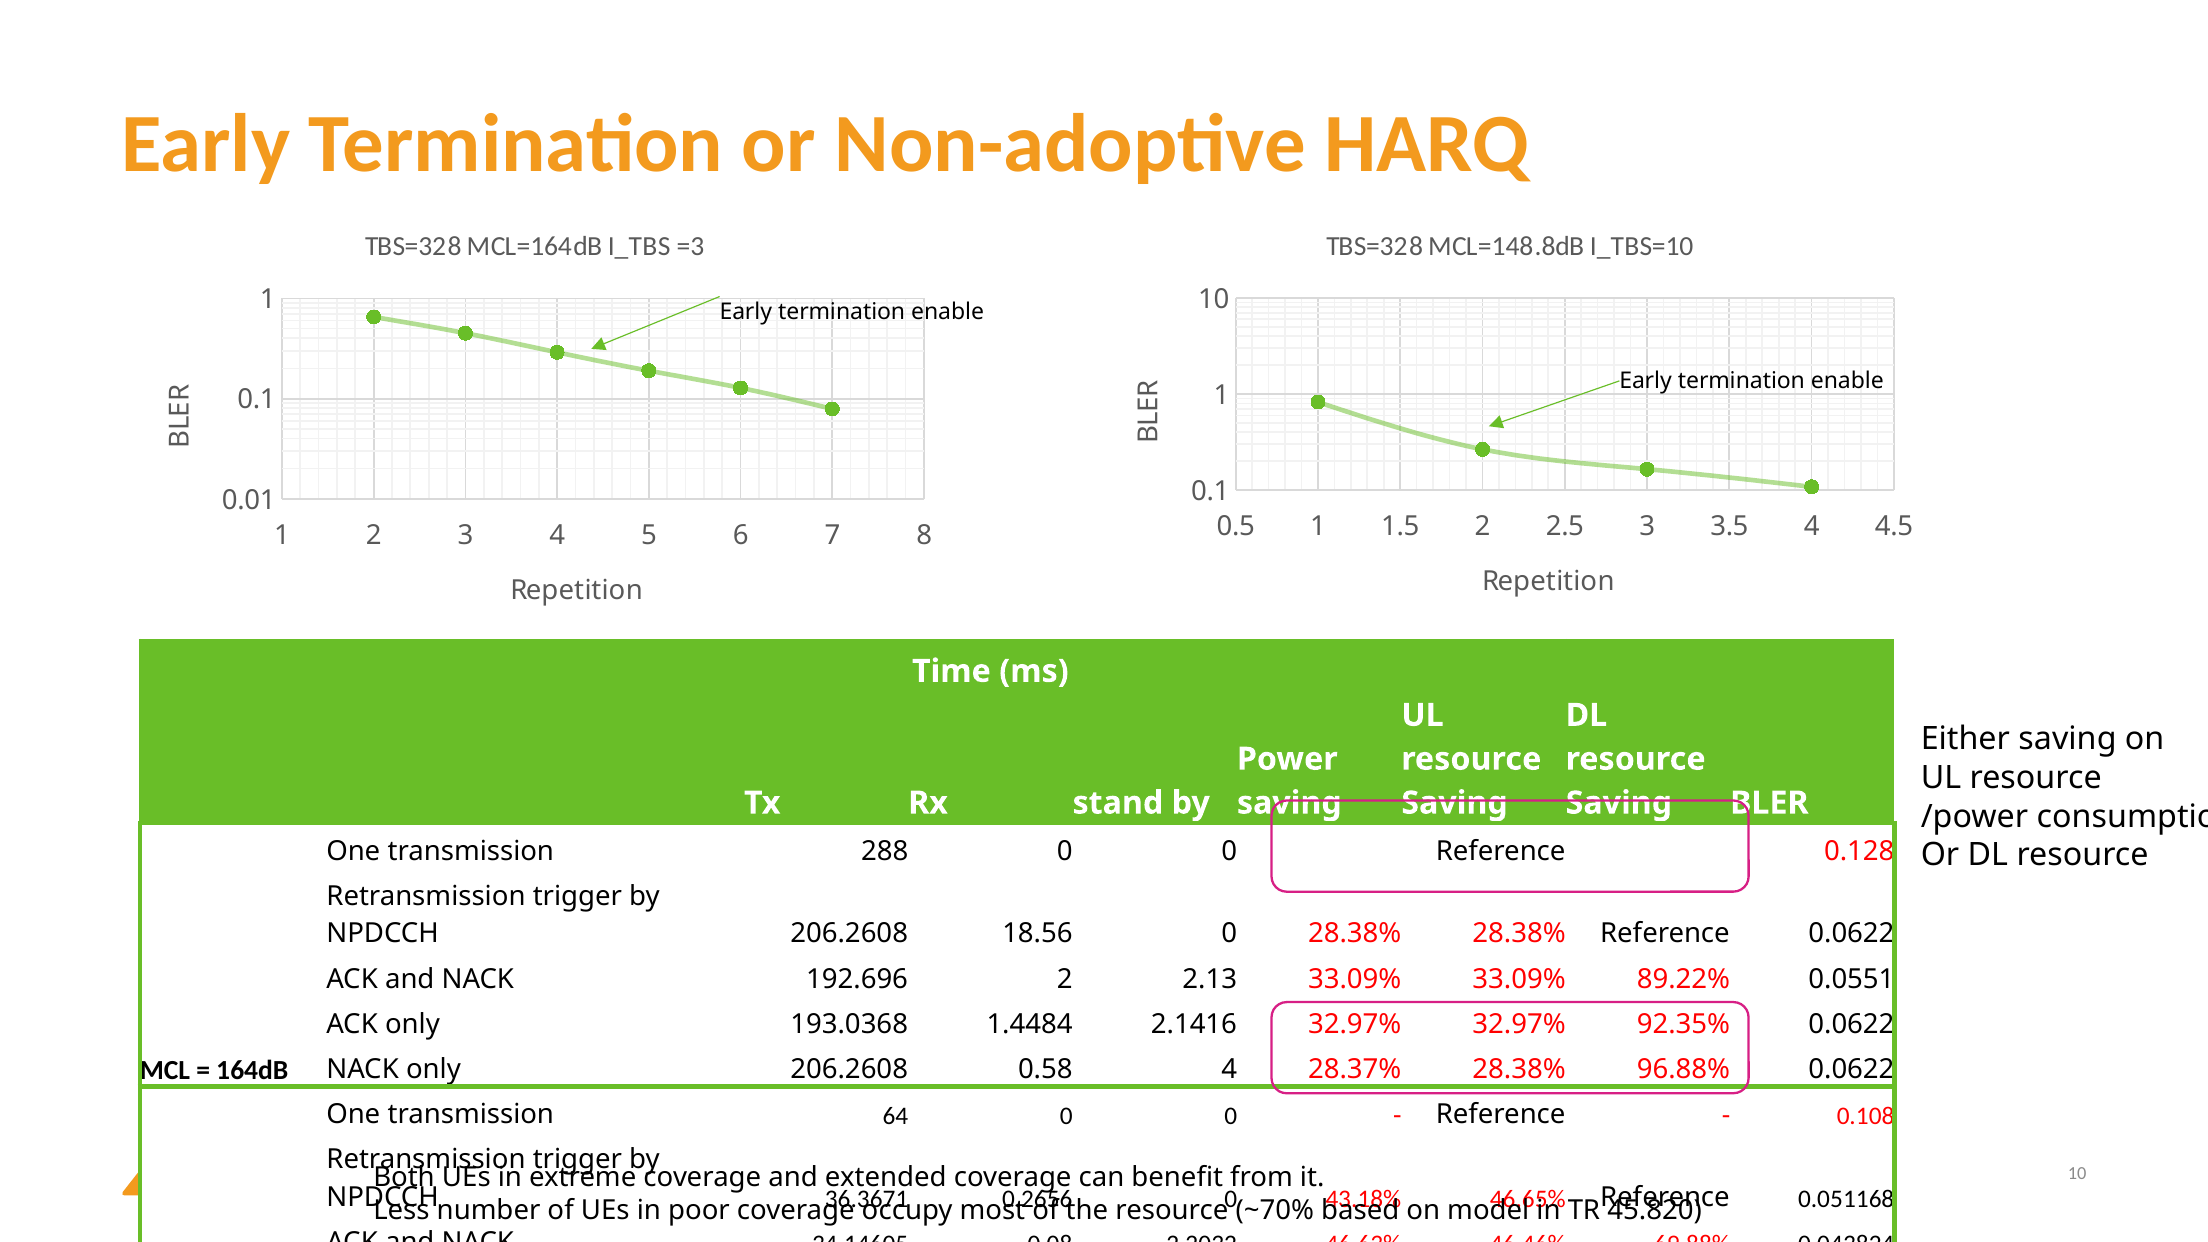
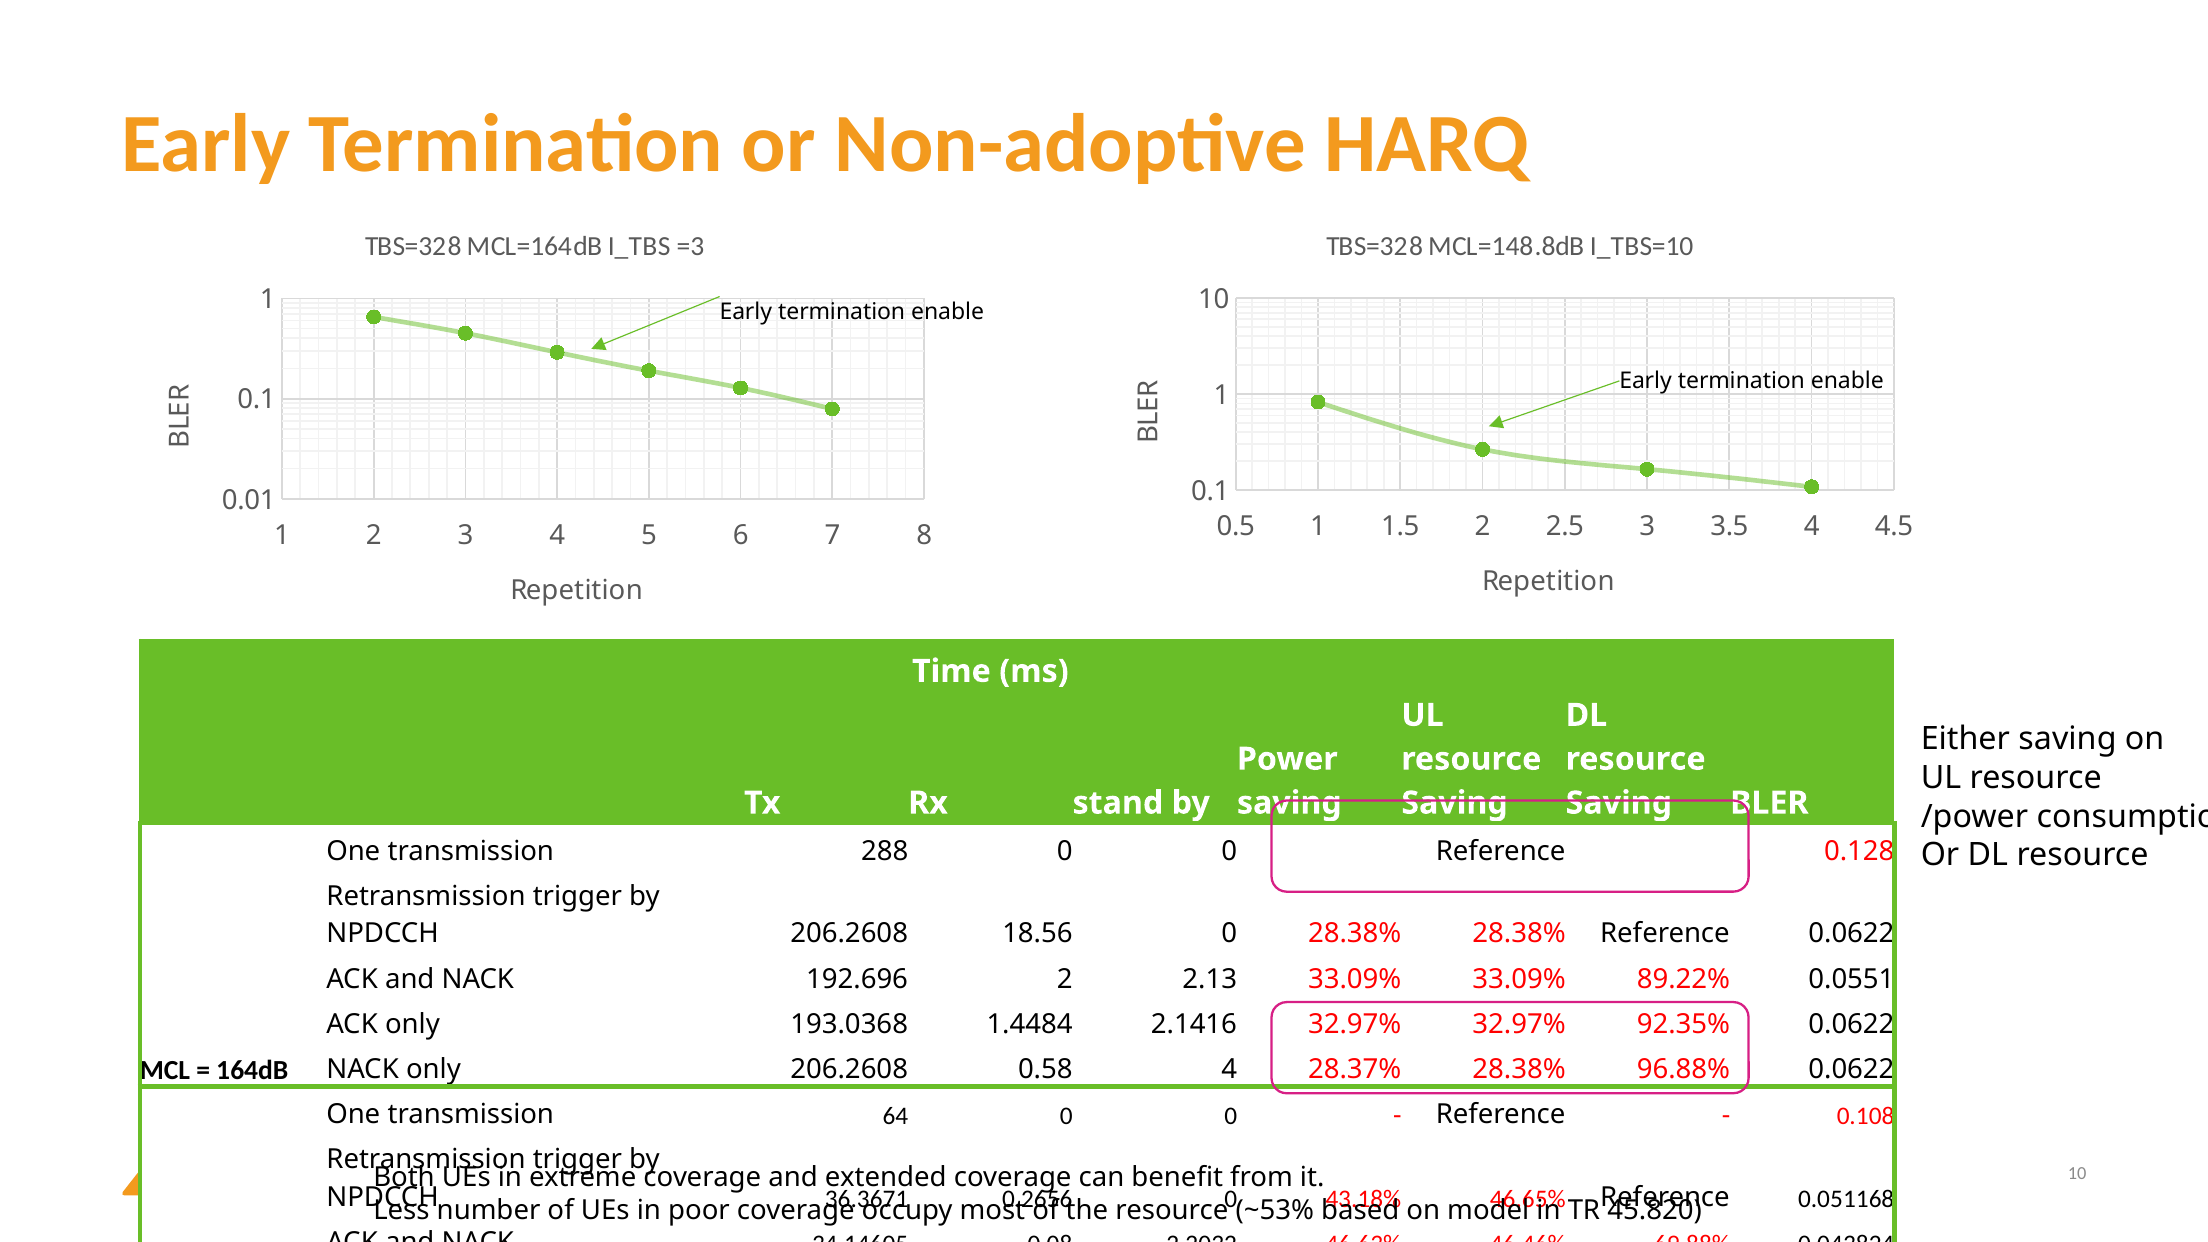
~70%: ~70% -> ~53%
